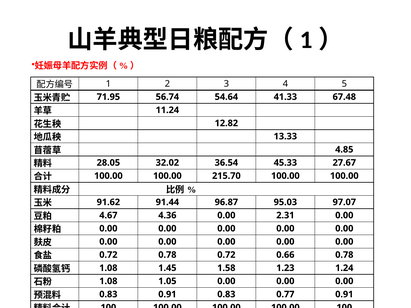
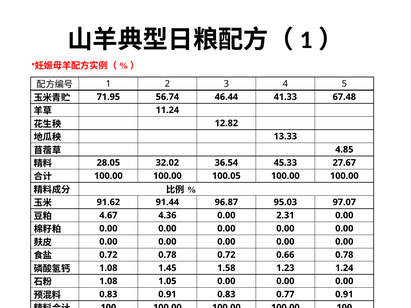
54.64: 54.64 -> 46.44
215.70: 215.70 -> 100.05
